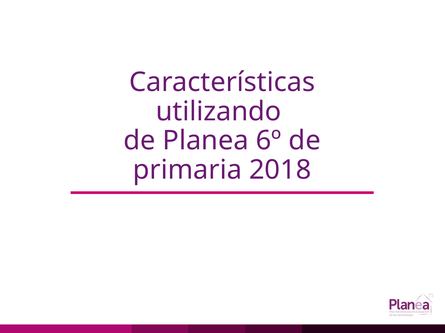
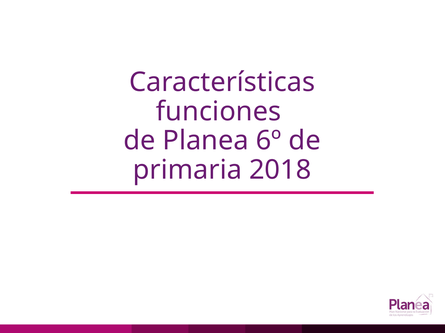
utilizando: utilizando -> funciones
